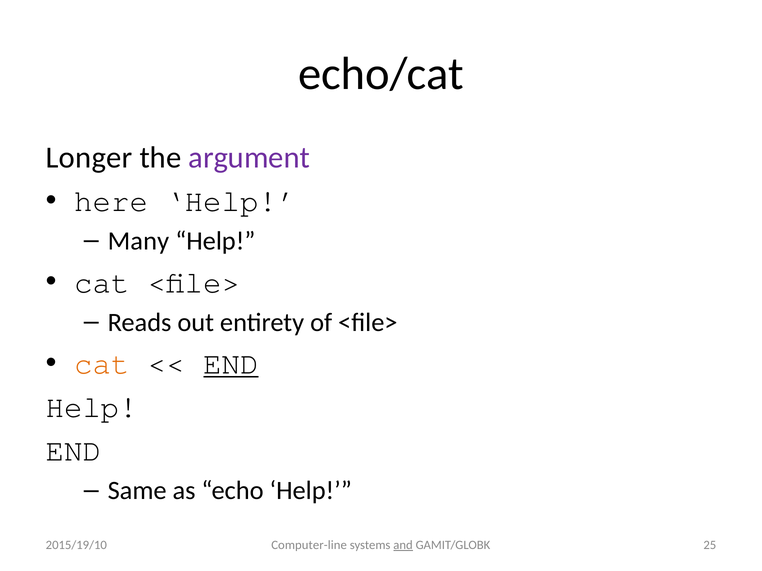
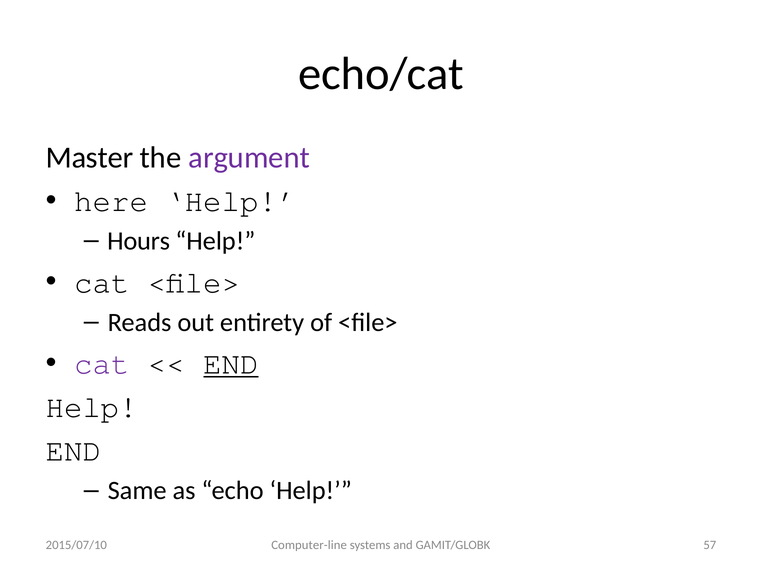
Longer: Longer -> Master
Many: Many -> Hours
cat at (102, 364) colour: orange -> purple
and underline: present -> none
25: 25 -> 57
2015/19/10: 2015/19/10 -> 2015/07/10
